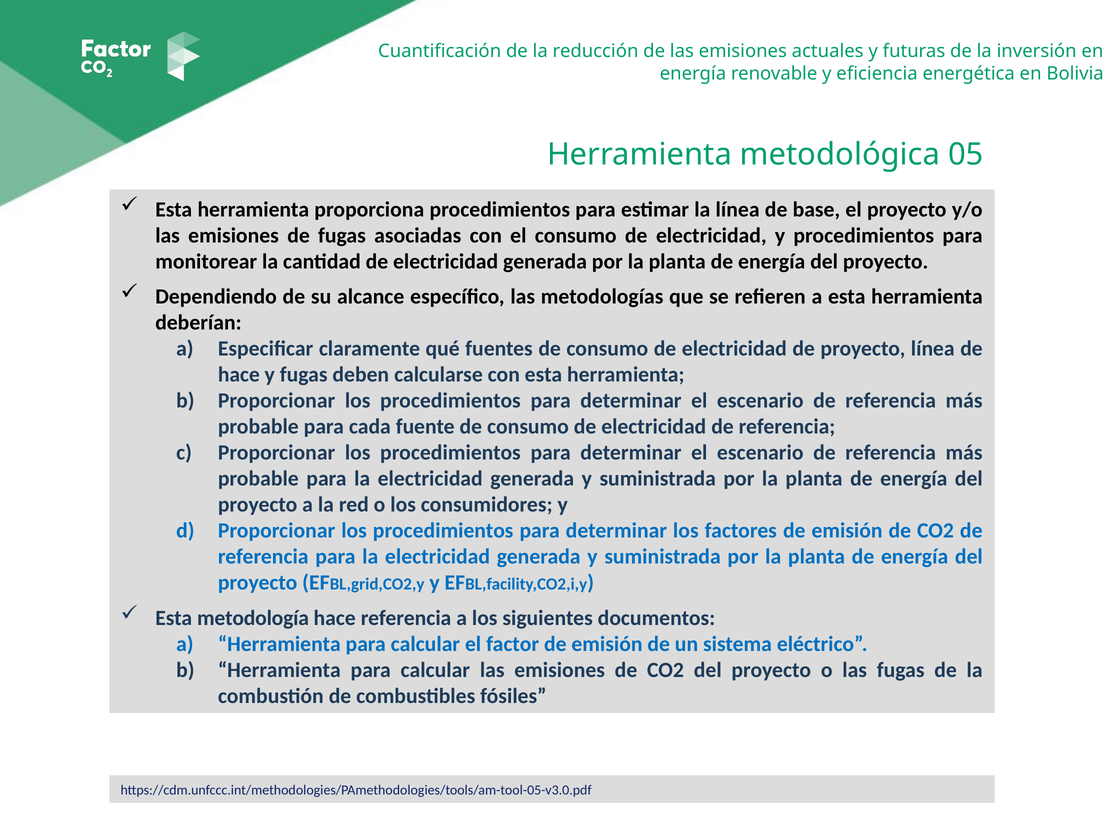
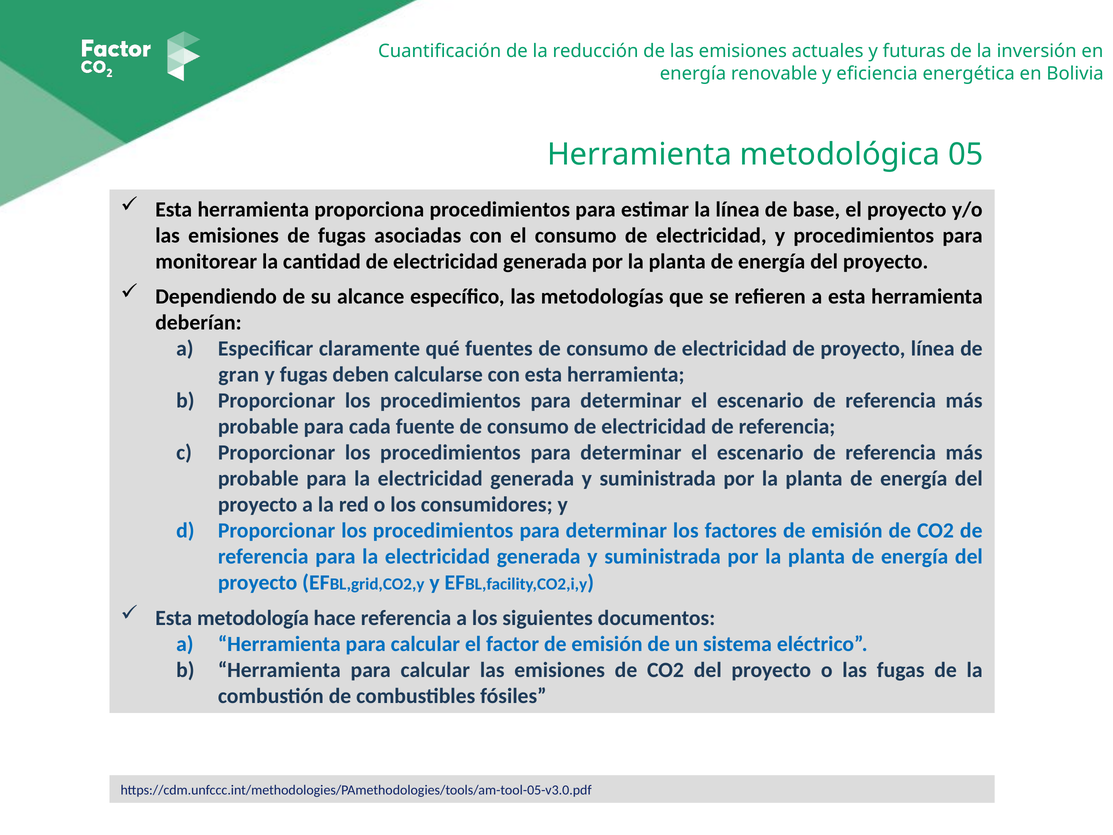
hace at (239, 375): hace -> gran
